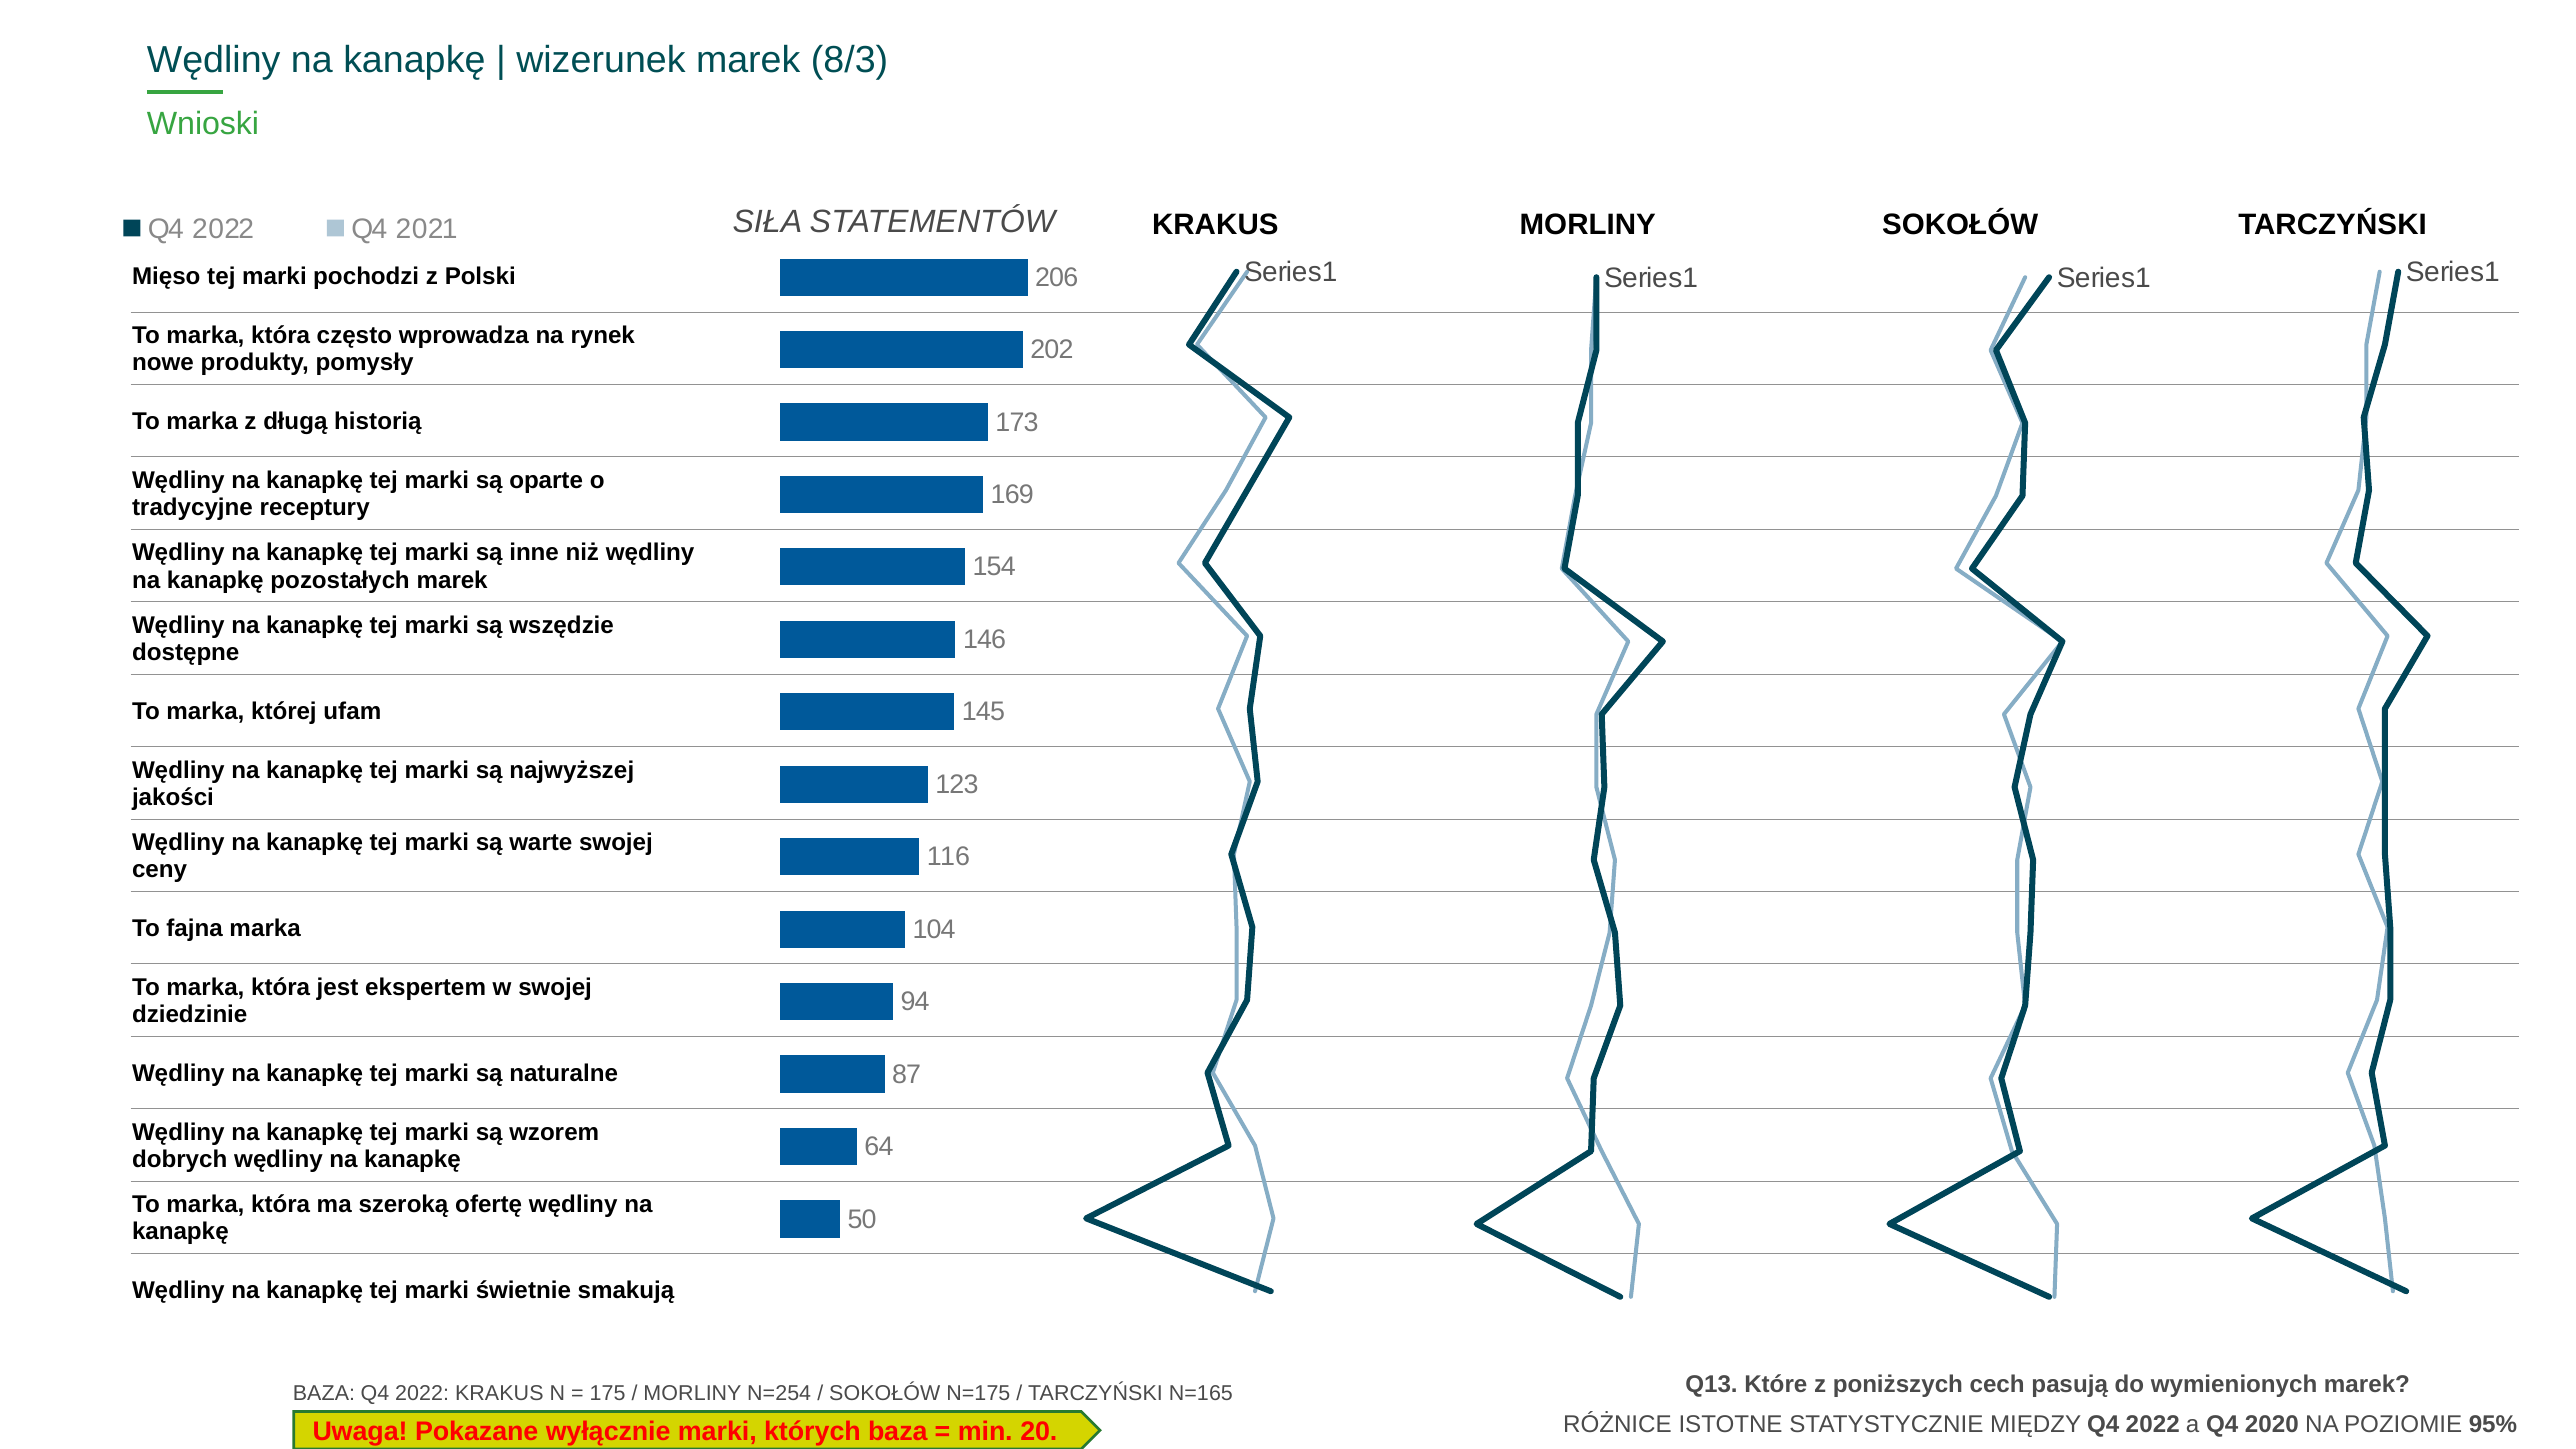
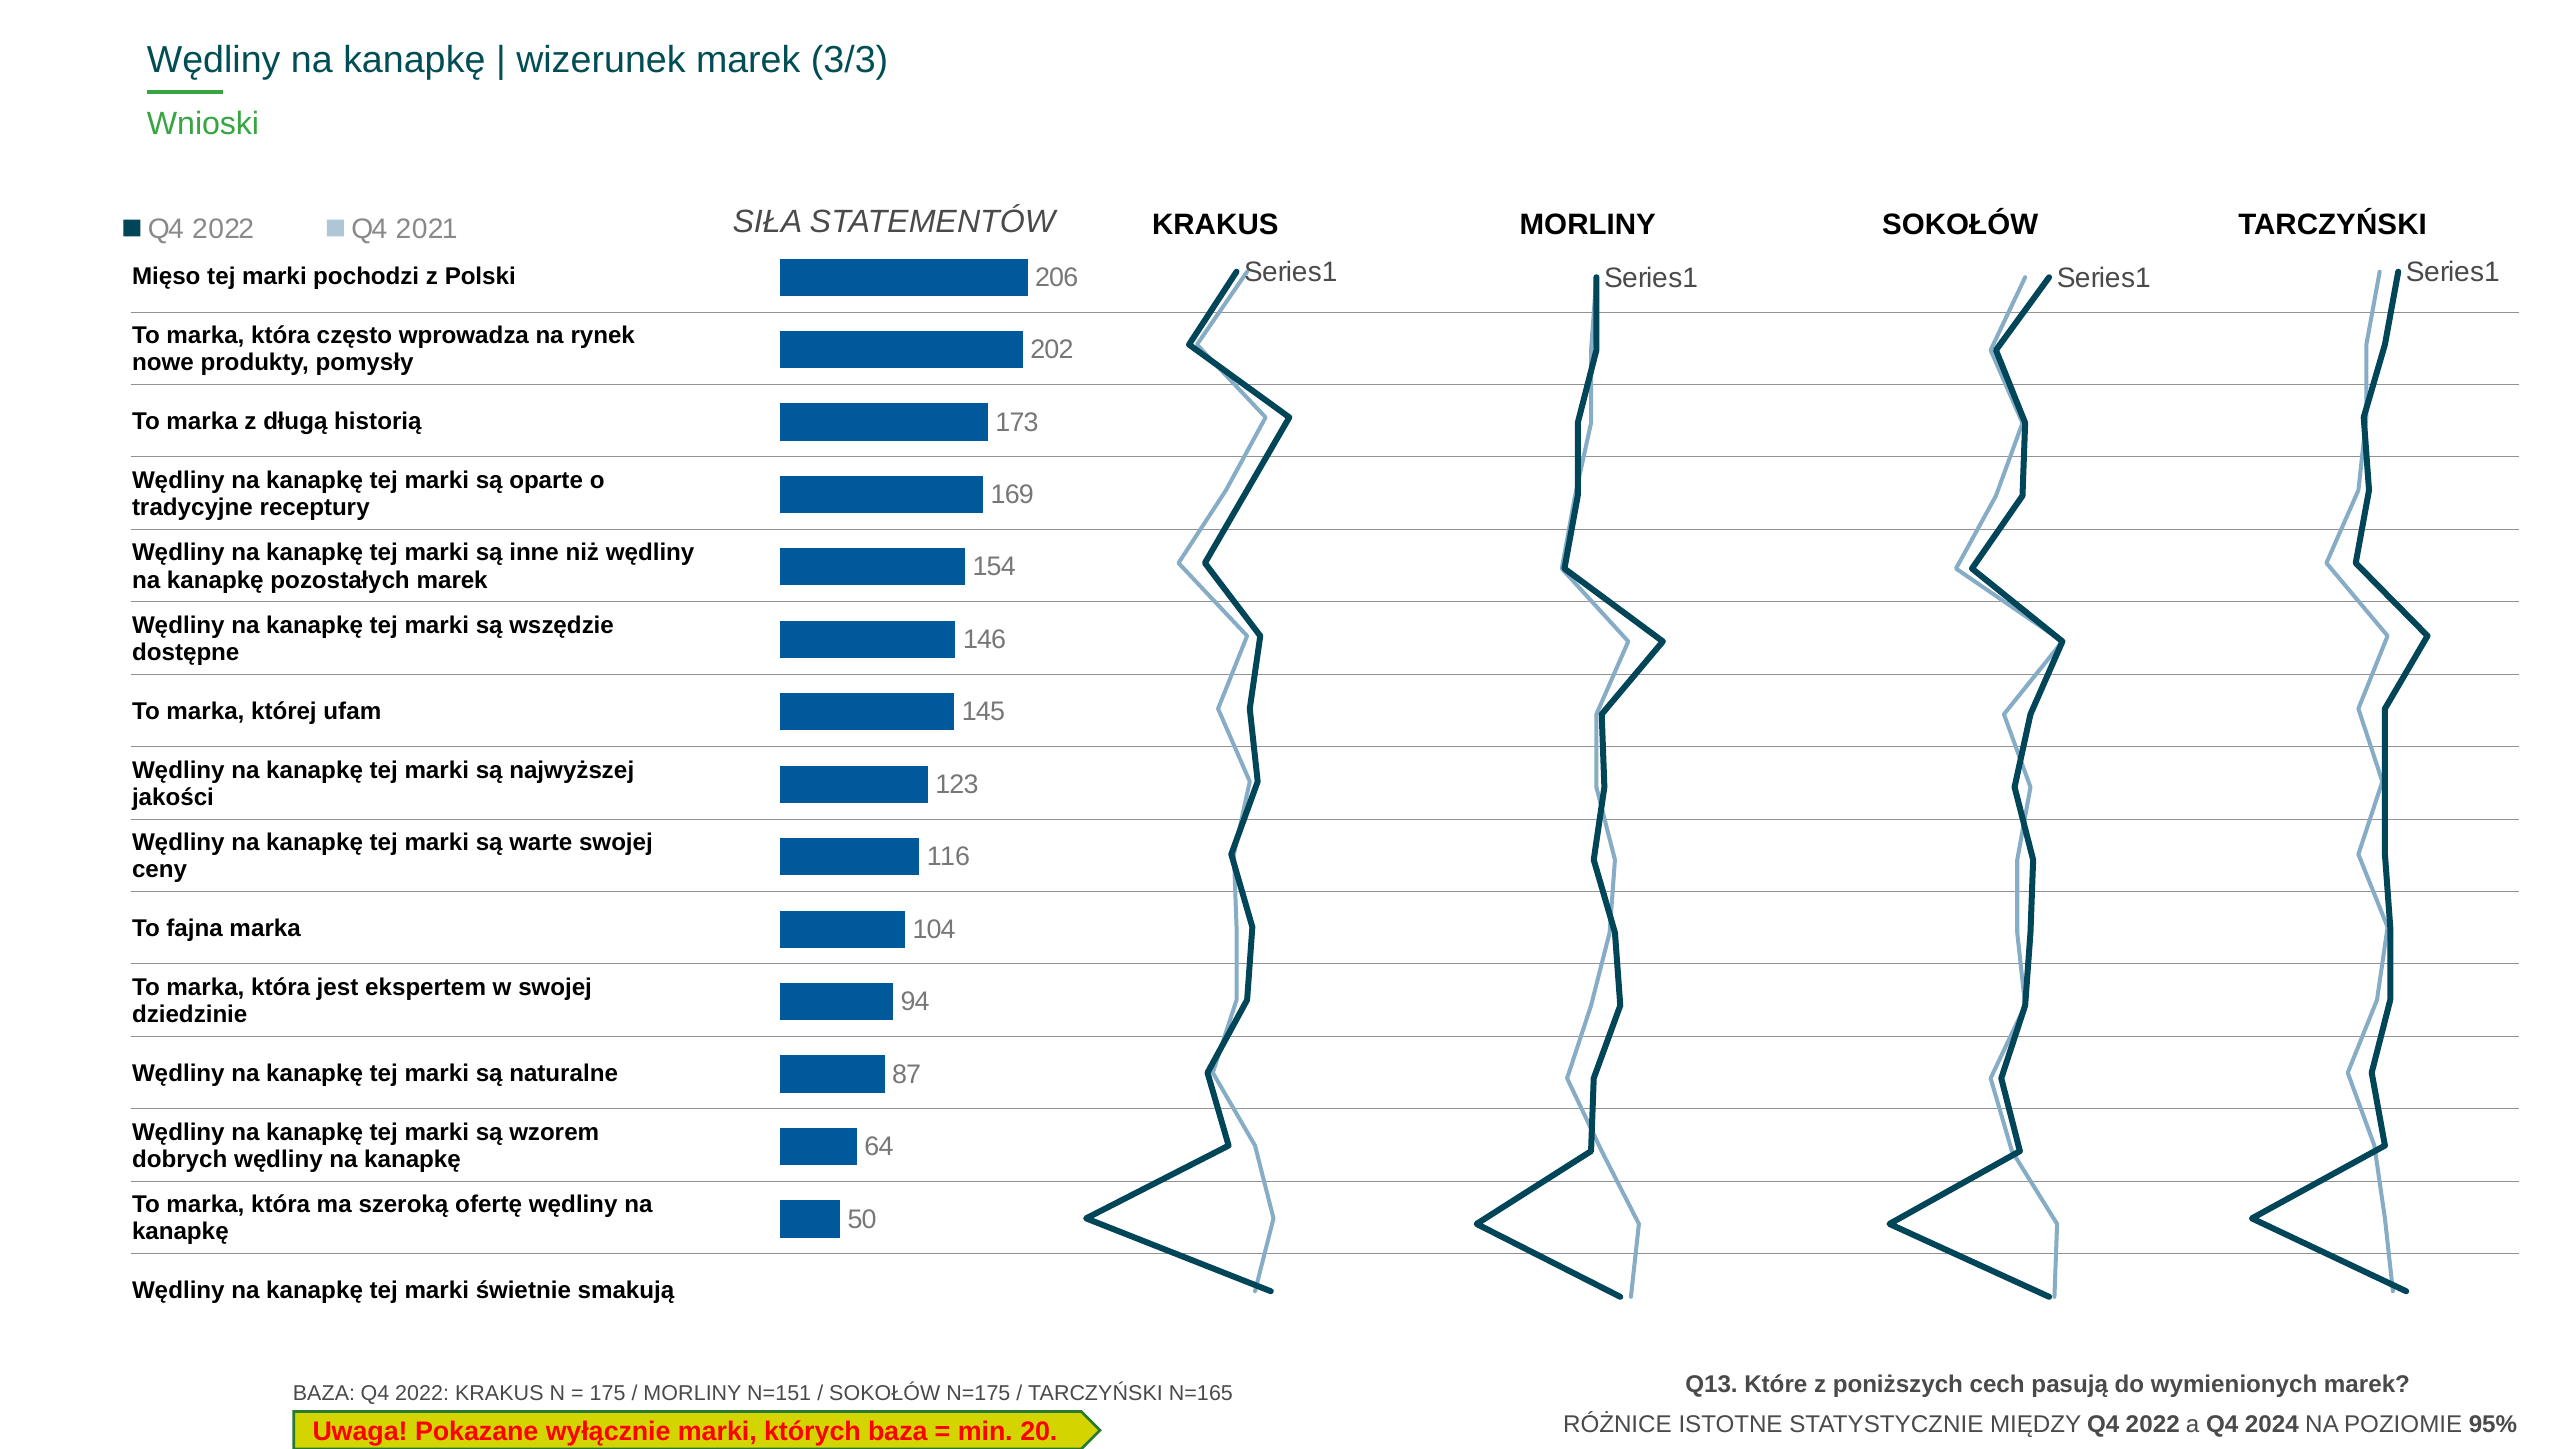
8/3: 8/3 -> 3/3
N=254: N=254 -> N=151
2020: 2020 -> 2024
